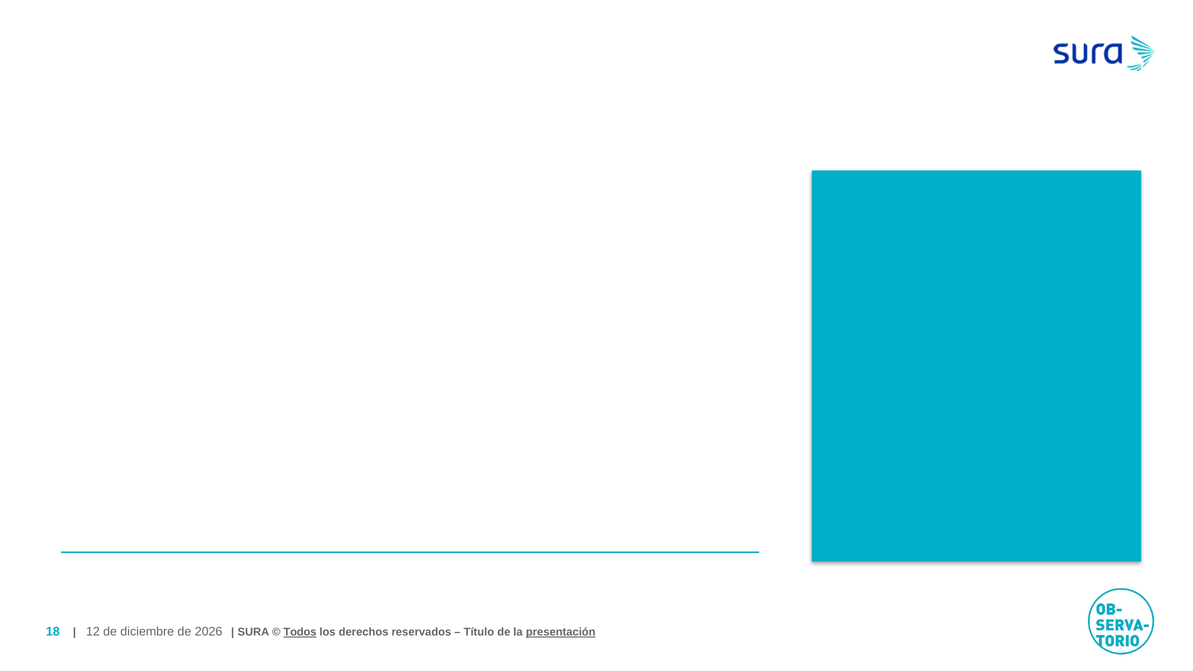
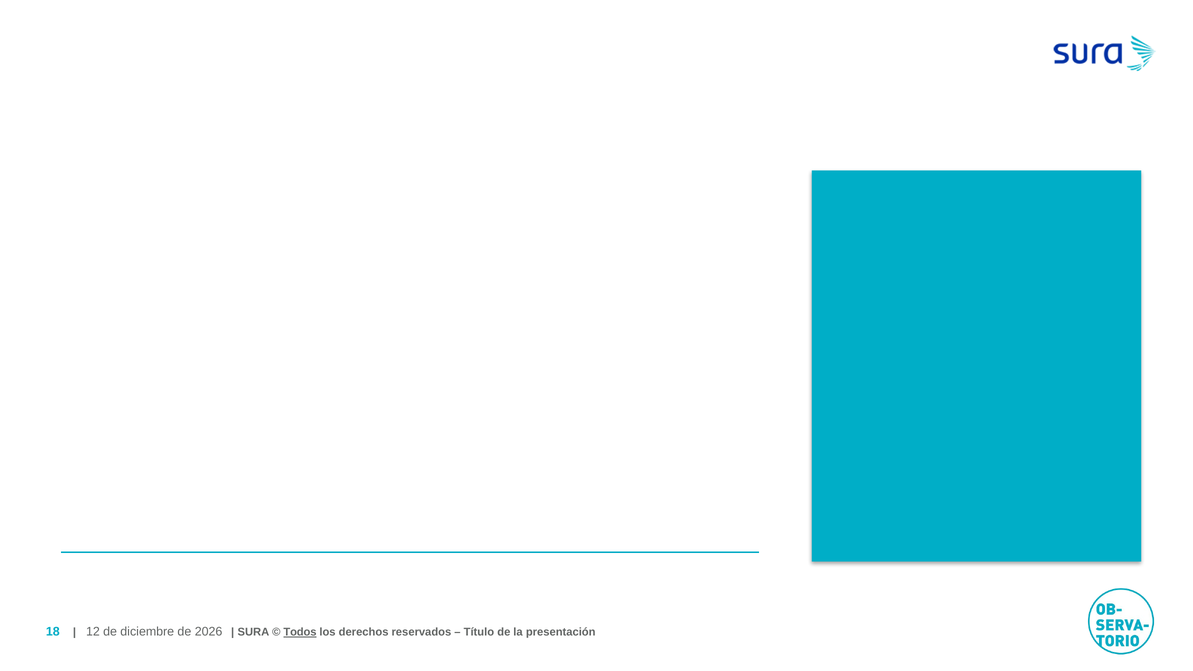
presentación underline: present -> none
